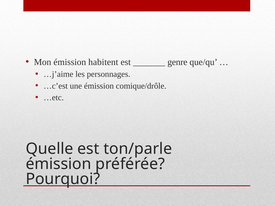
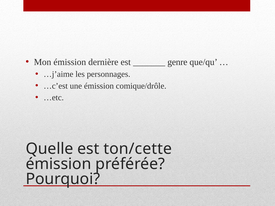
habitent: habitent -> dernière
ton/parle: ton/parle -> ton/cette
